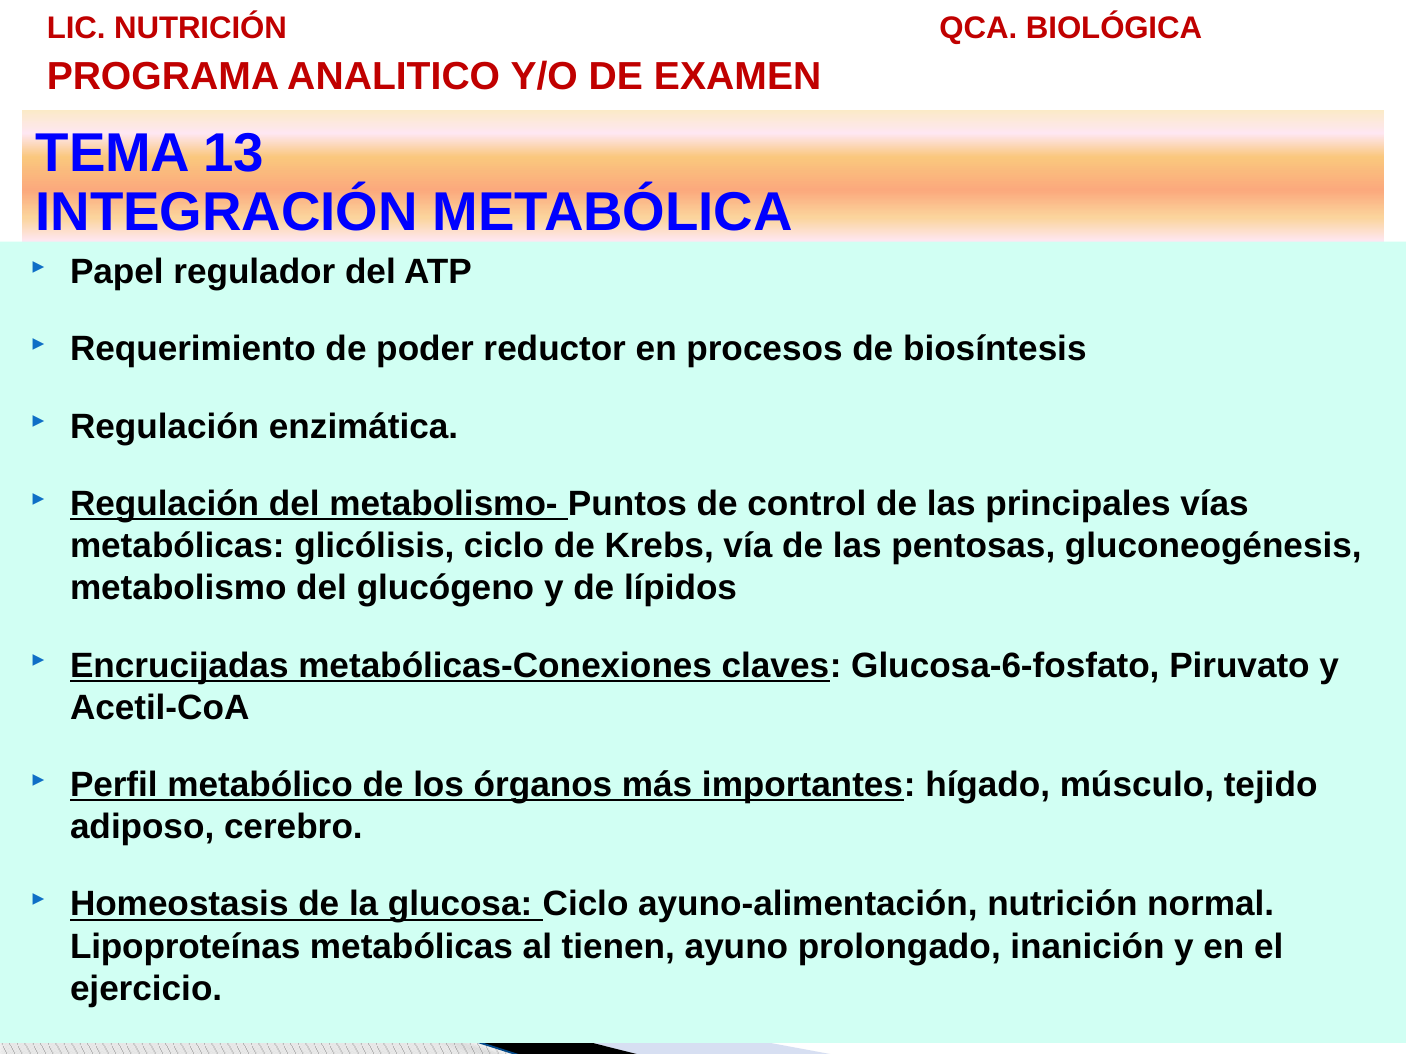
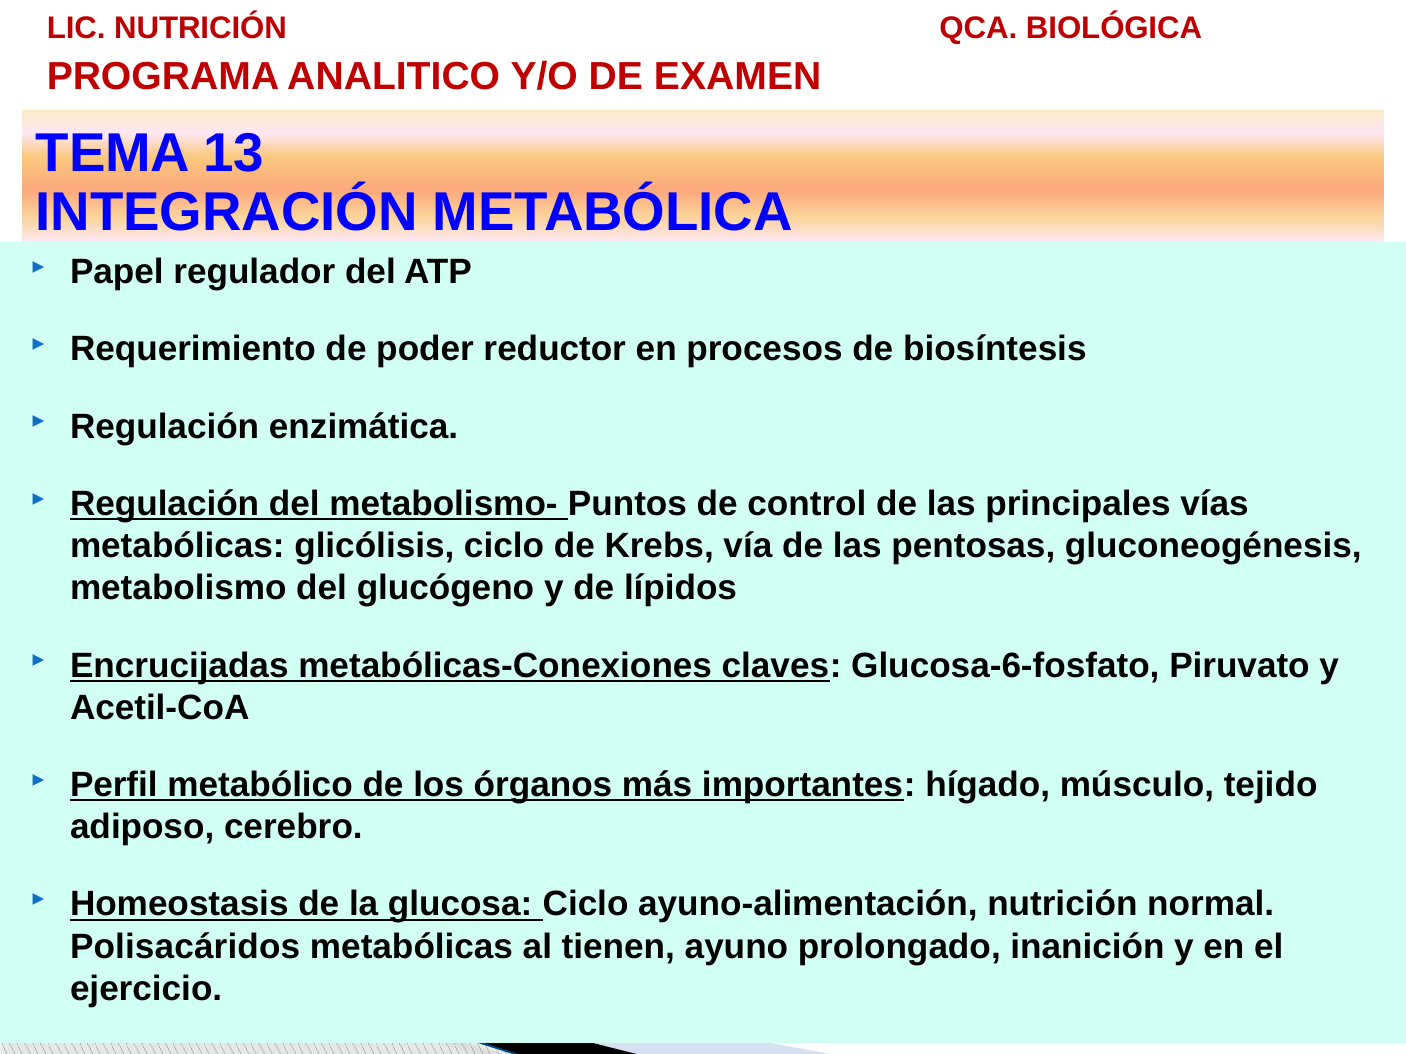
Lipoproteínas: Lipoproteínas -> Polisacáridos
